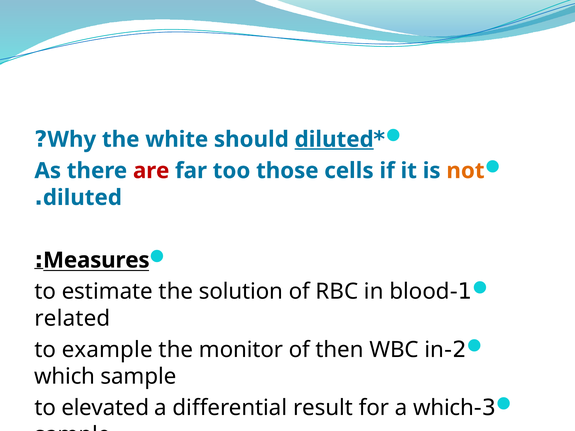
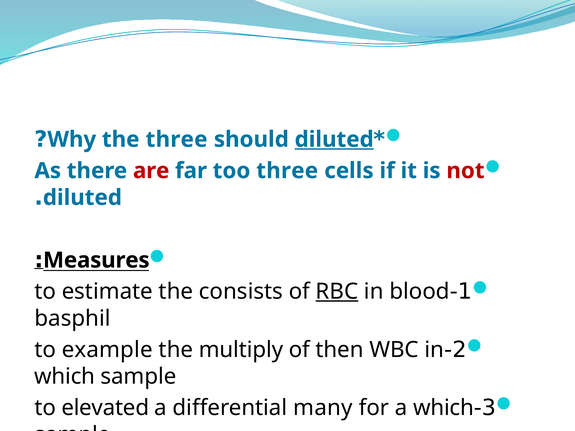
the white: white -> three
too those: those -> three
not colour: orange -> red
solution: solution -> consists
RBC underline: none -> present
related: related -> basphil
monitor: monitor -> multiply
result: result -> many
